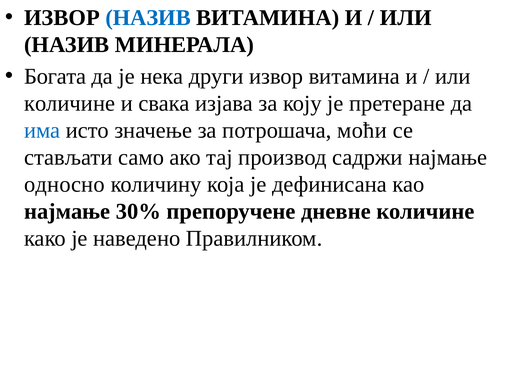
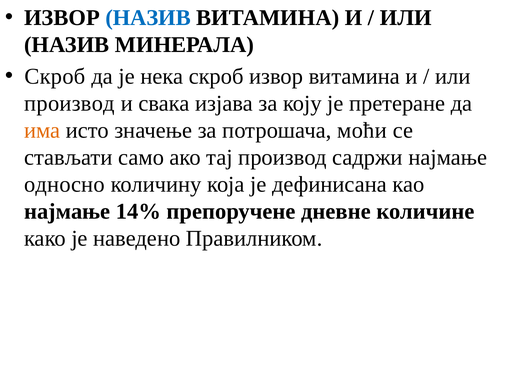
Богата at (55, 76): Богата -> Скроб
нека други: други -> скроб
количине at (70, 103): количине -> производ
има colour: blue -> orange
30%: 30% -> 14%
